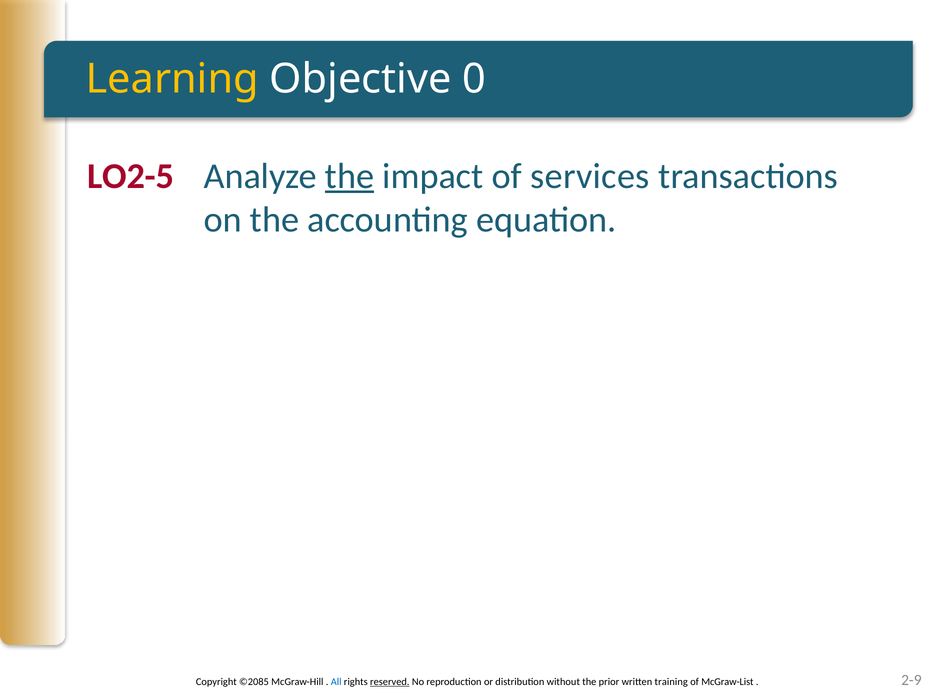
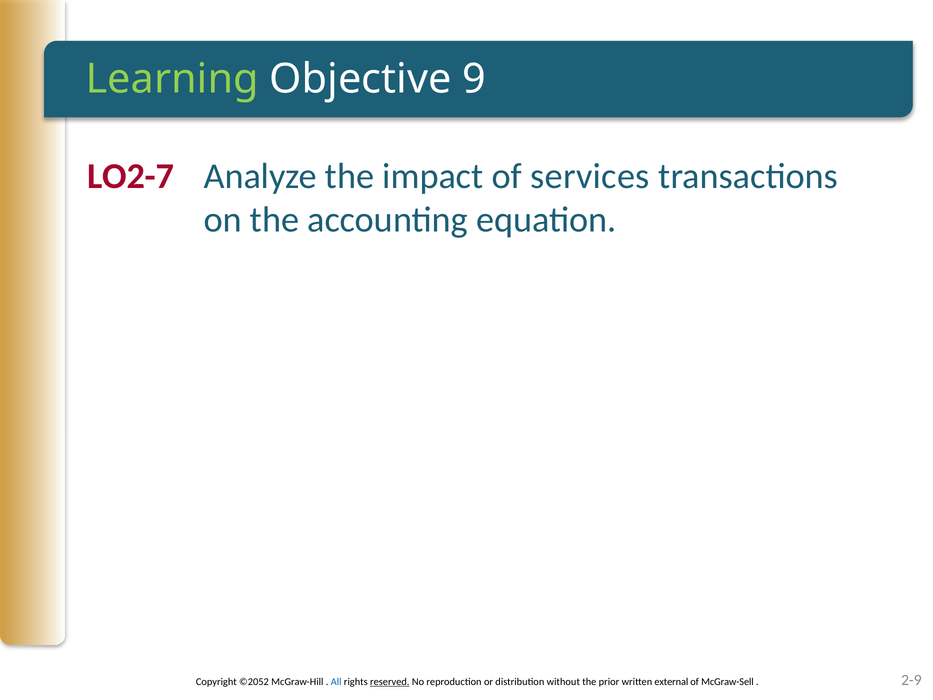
Learning colour: yellow -> light green
0: 0 -> 9
LO2-5: LO2-5 -> LO2-7
the at (350, 176) underline: present -> none
©2085: ©2085 -> ©2052
training: training -> external
McGraw-List: McGraw-List -> McGraw-Sell
